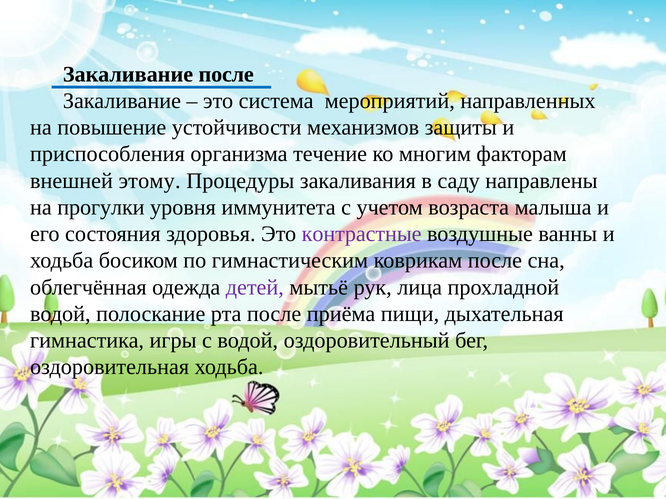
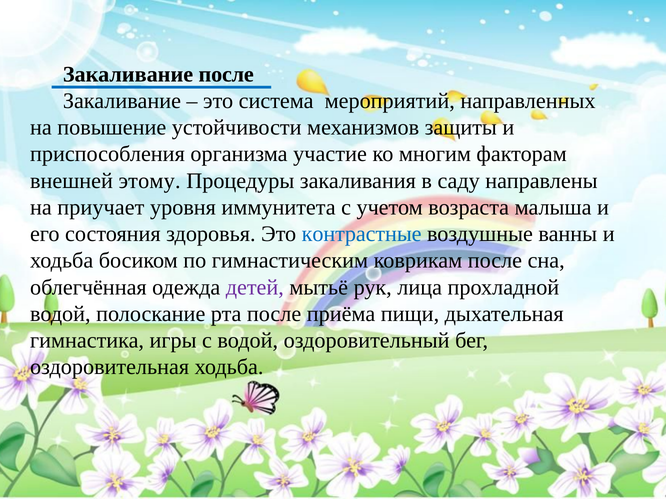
течение: течение -> участие
прогулки: прогулки -> приучает
контрастные colour: purple -> blue
